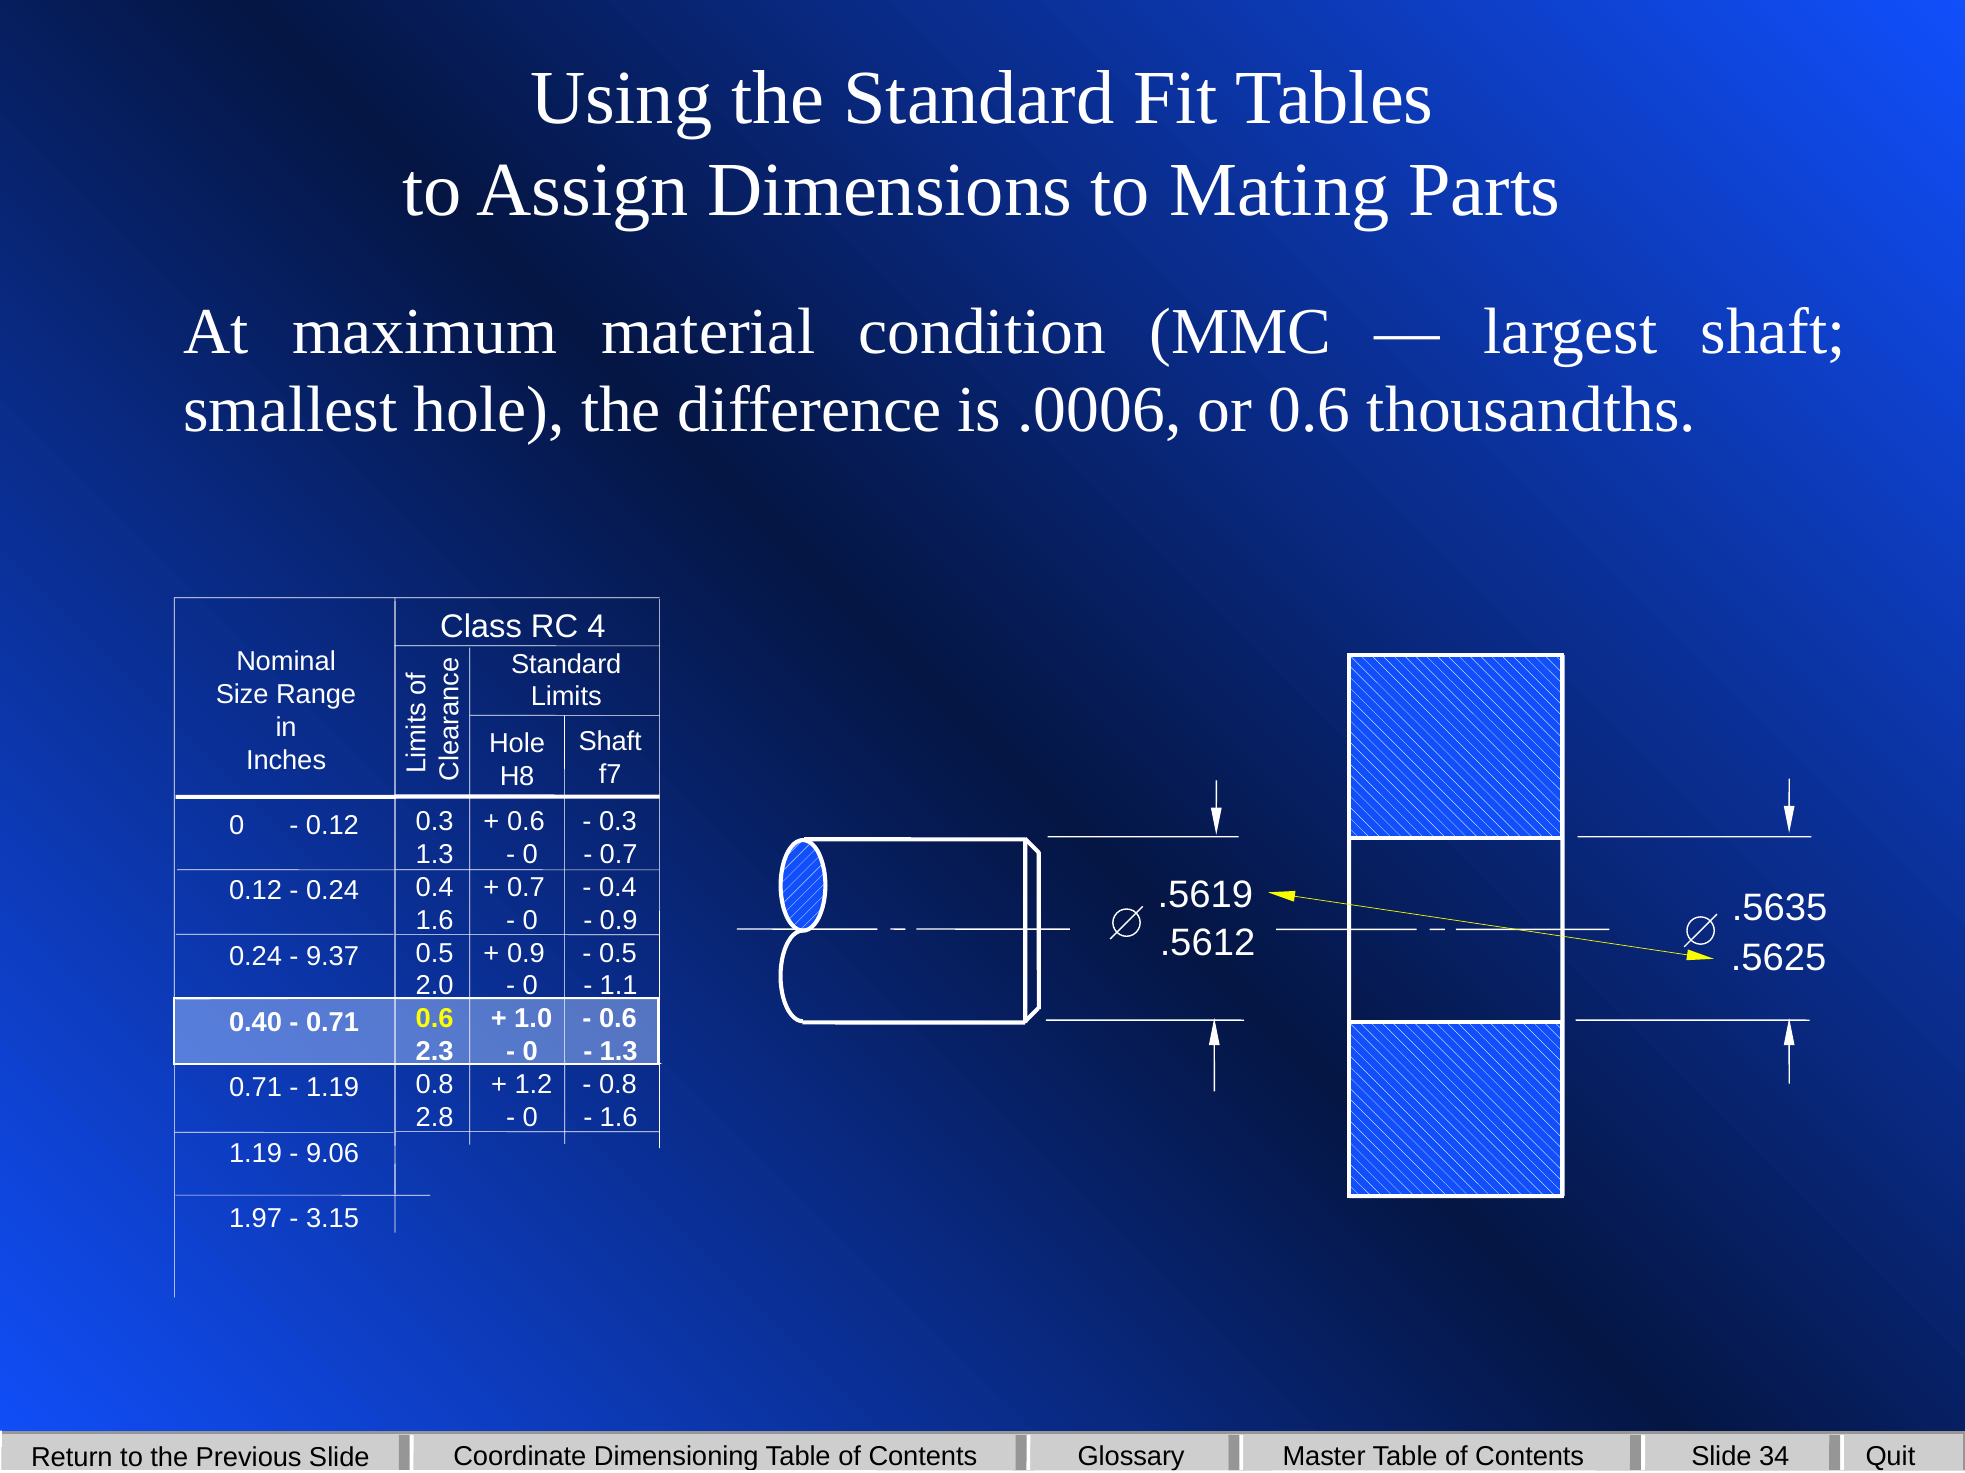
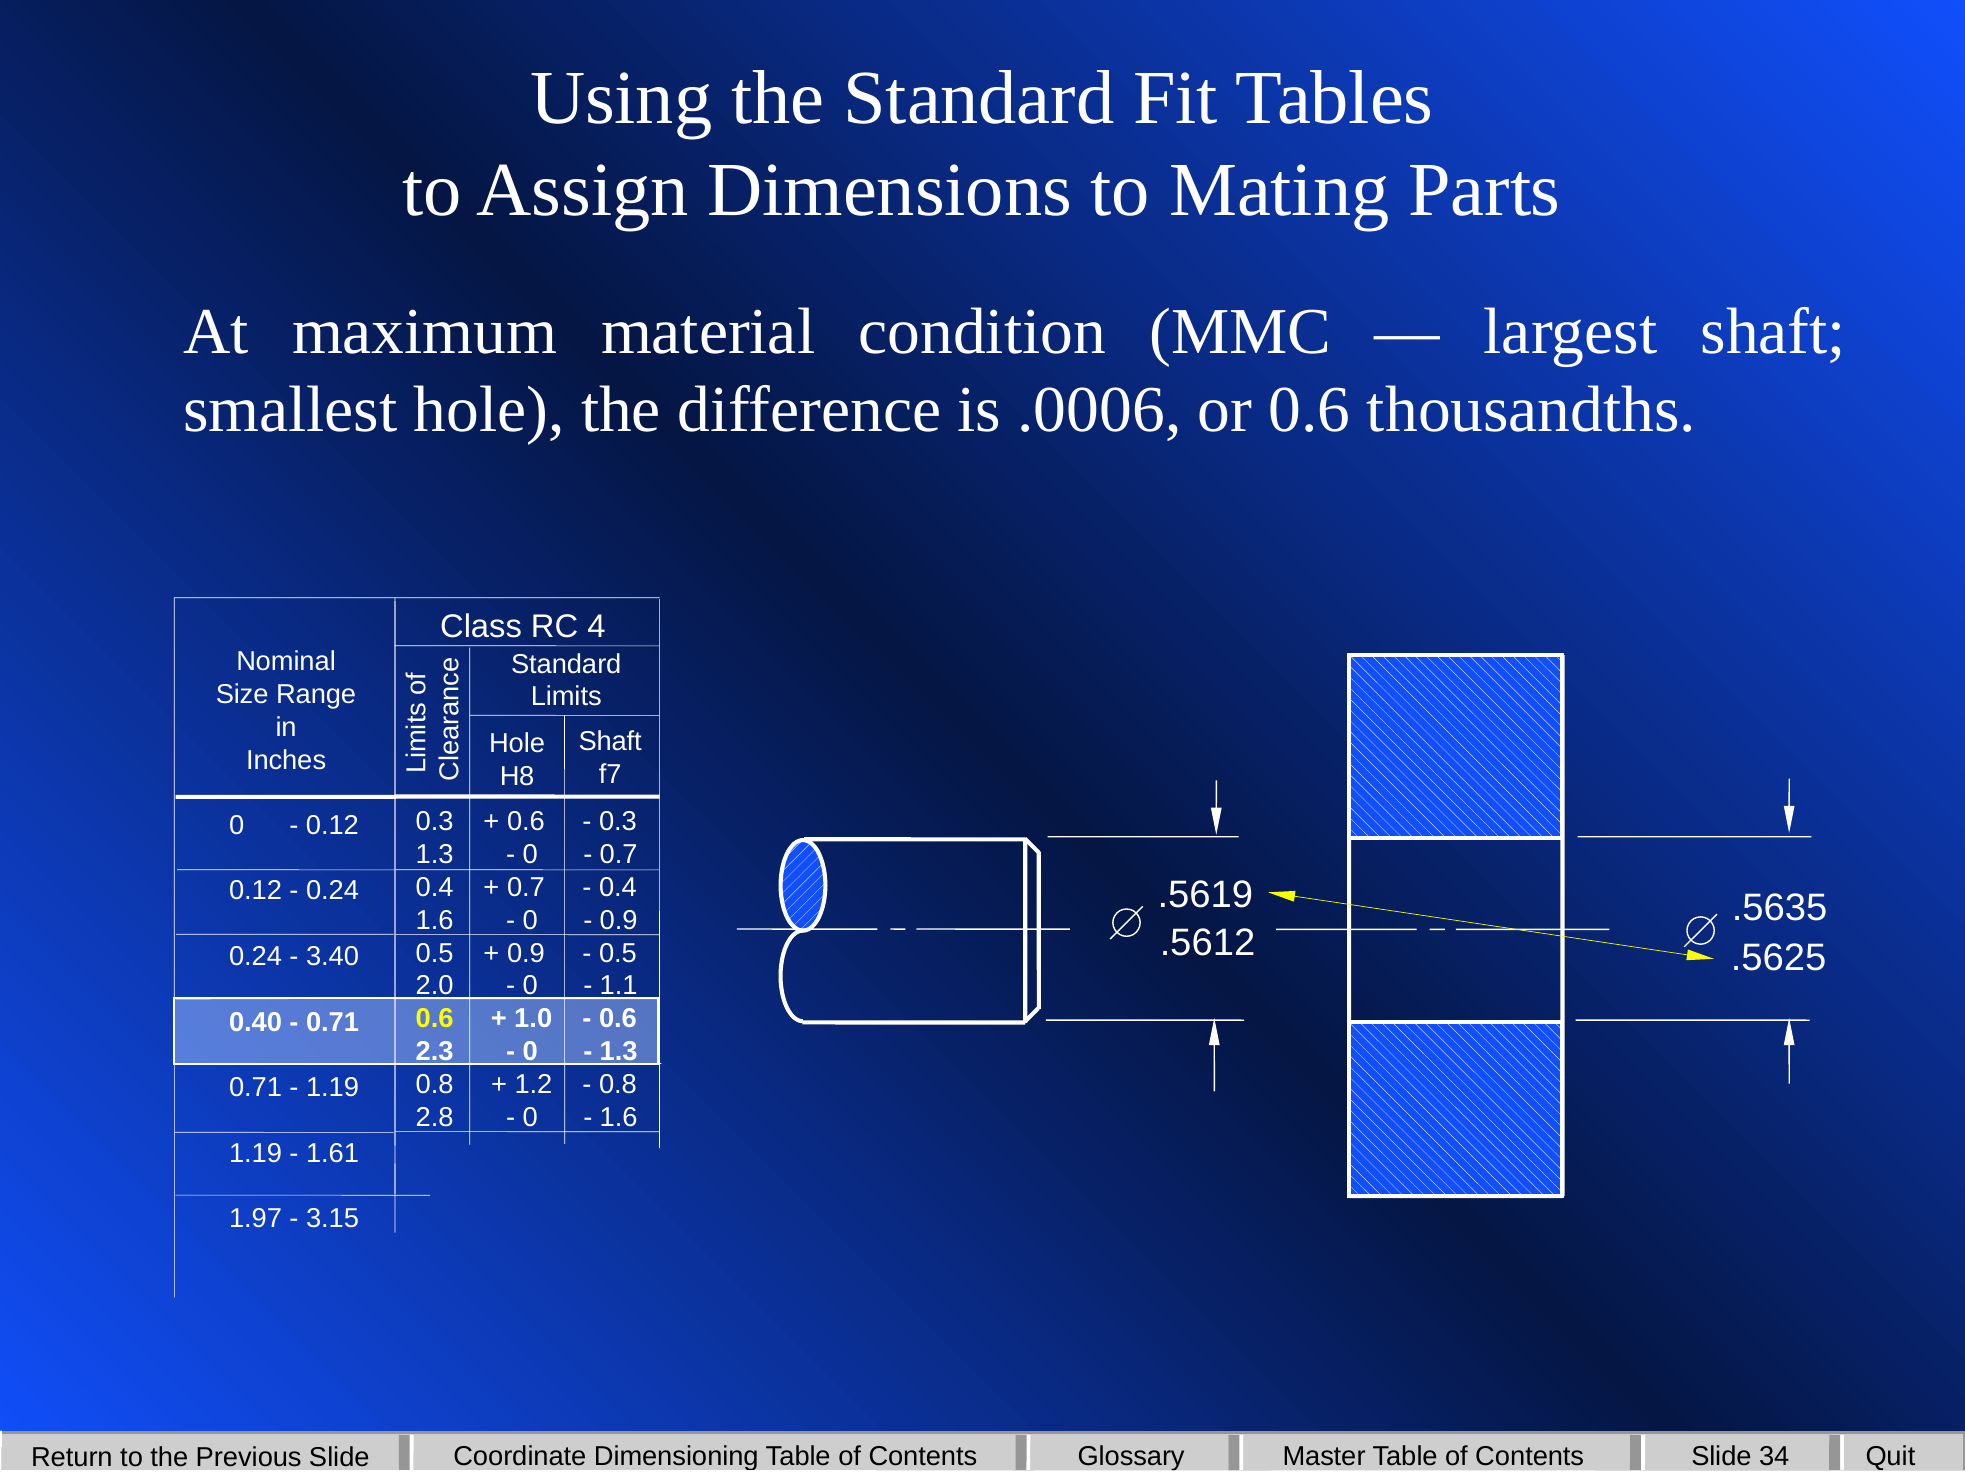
9.37: 9.37 -> 3.40
9.06: 9.06 -> 1.61
